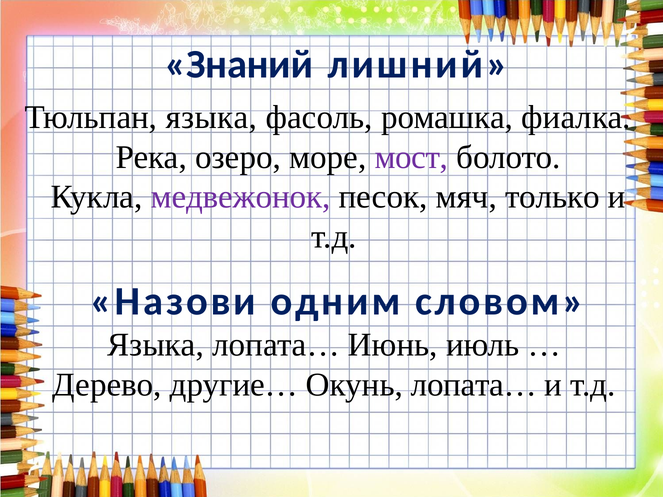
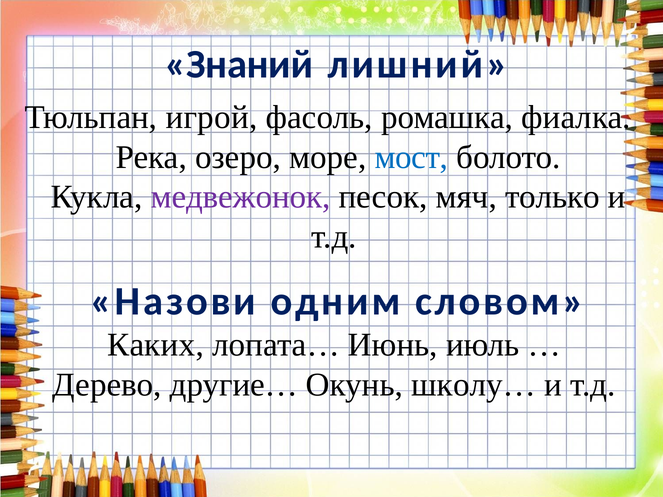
Тюльпан языка: языка -> игрой
мост colour: purple -> blue
Языка at (156, 345): Языка -> Каких
Окунь лопата…: лопата… -> школу…
